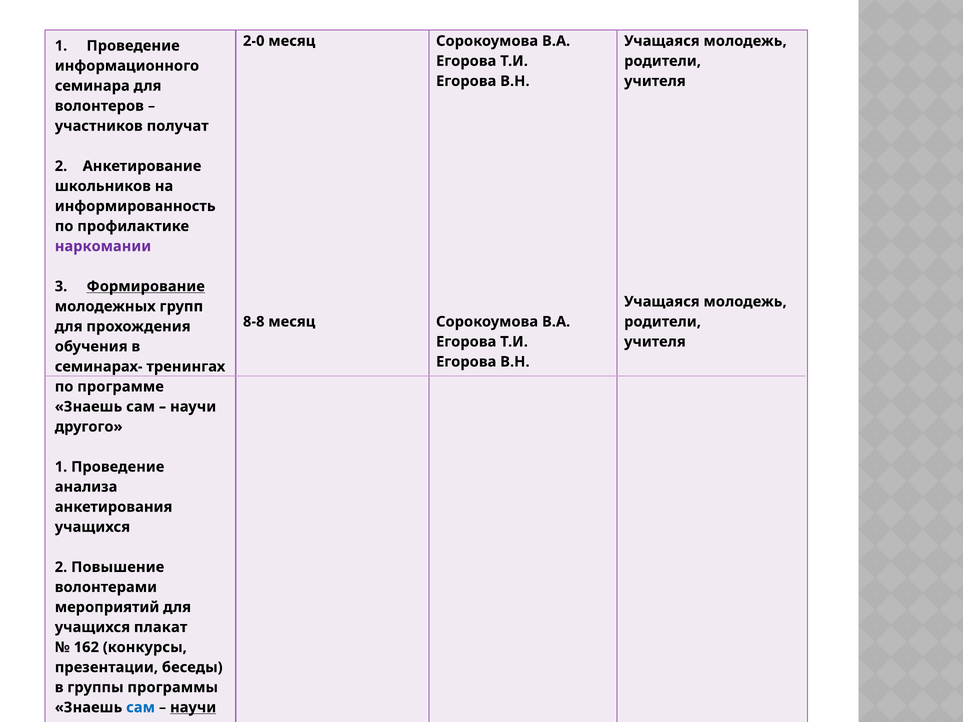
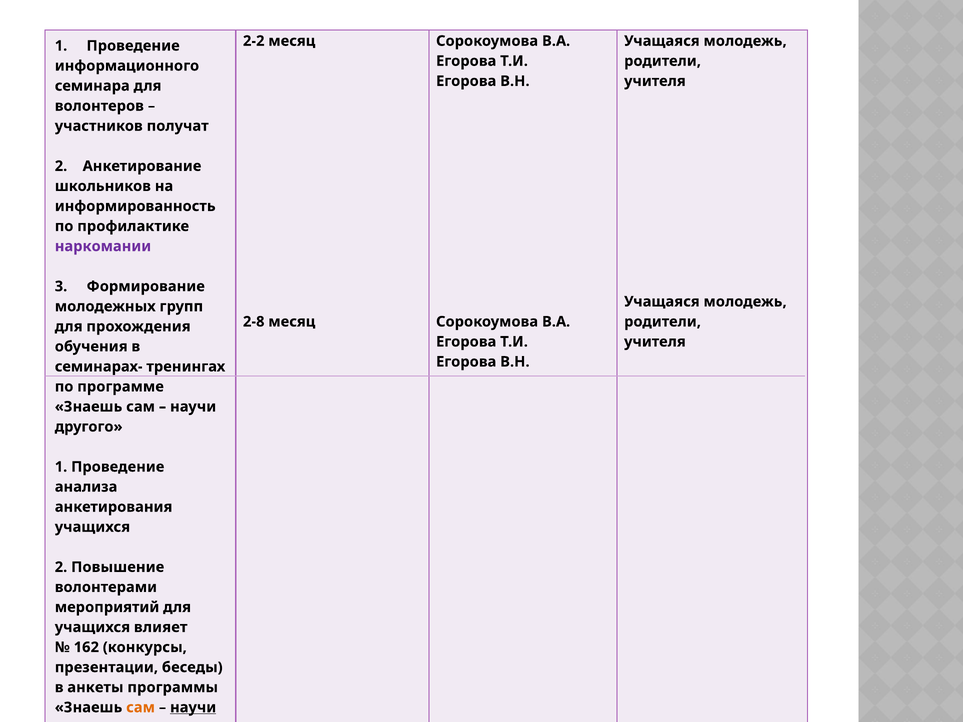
2-0: 2-0 -> 2-2
Формирование underline: present -> none
8-8: 8-8 -> 2-8
плакат: плакат -> влияет
группы: группы -> анкеты
сам at (141, 708) colour: blue -> orange
